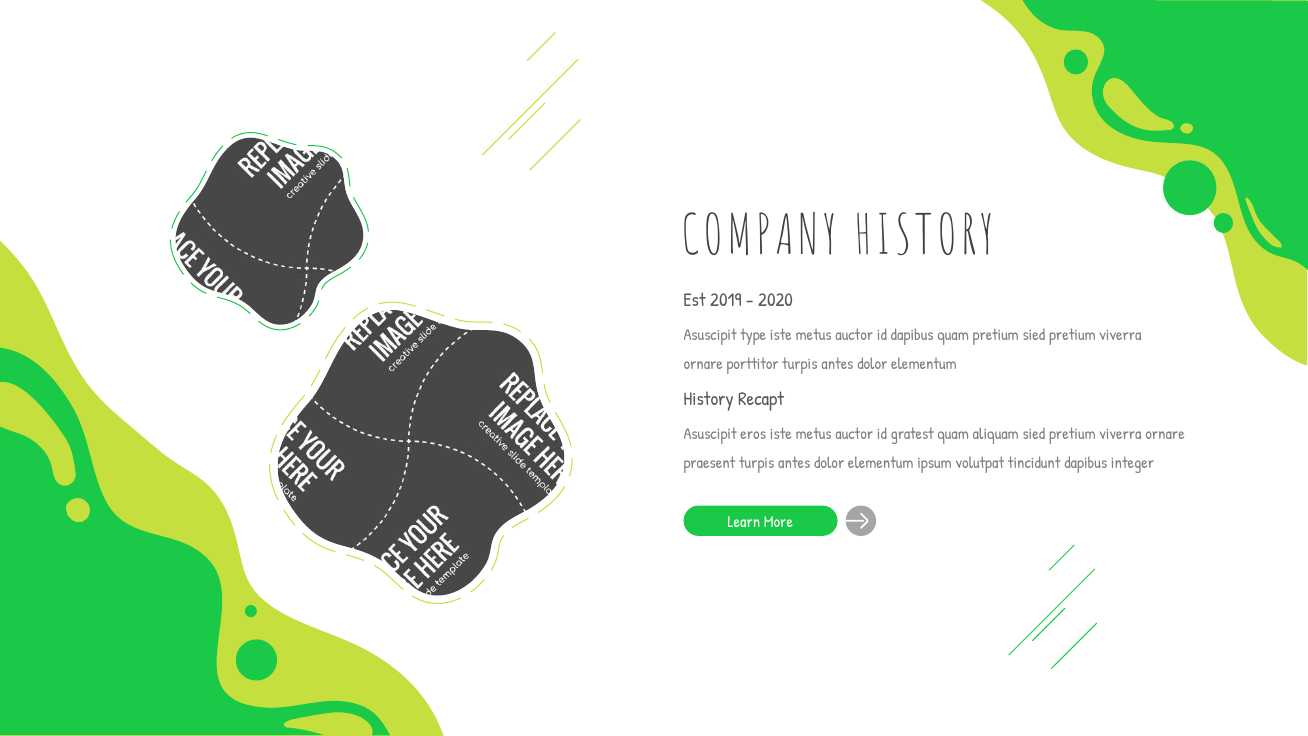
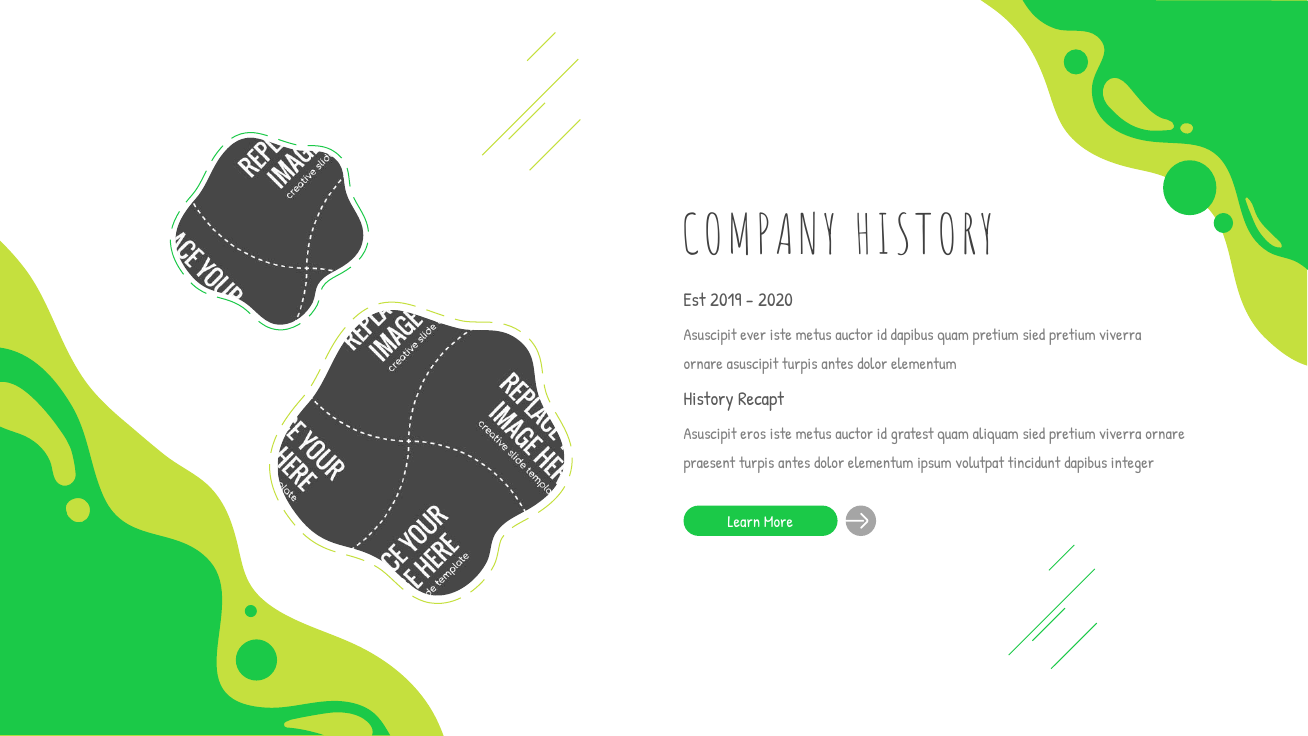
type: type -> ever
ornare porttitor: porttitor -> asuscipit
